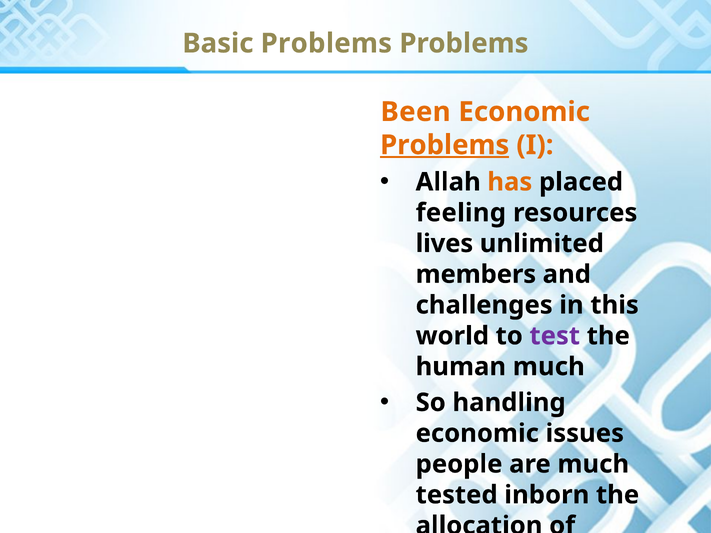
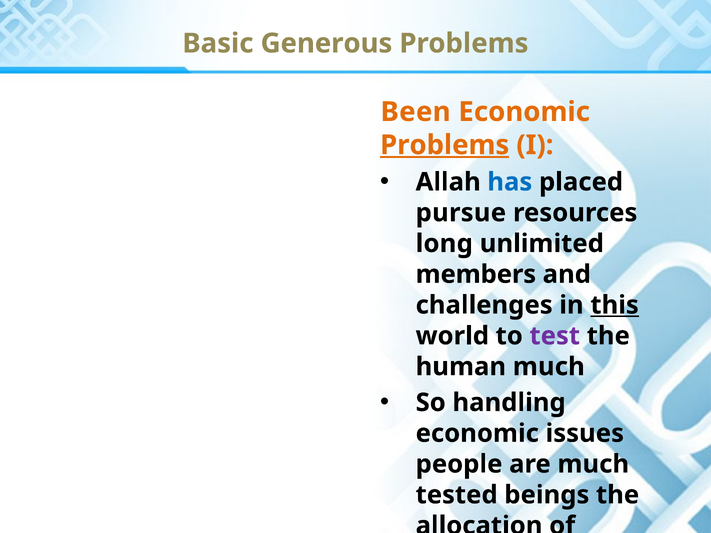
Basic Problems: Problems -> Generous
has colour: orange -> blue
feeling: feeling -> pursue
lives: lives -> long
this underline: none -> present
inborn: inborn -> beings
